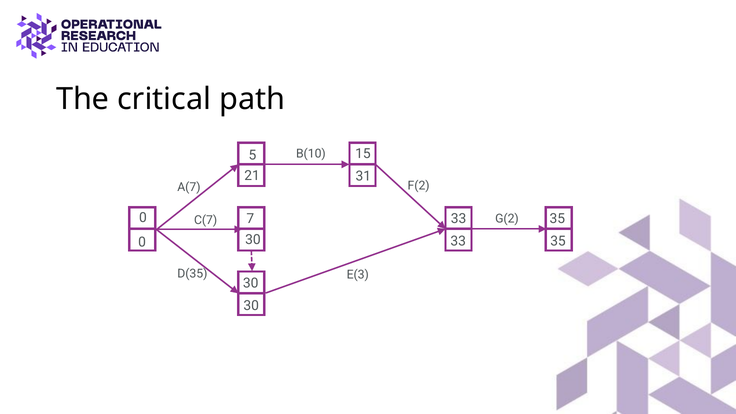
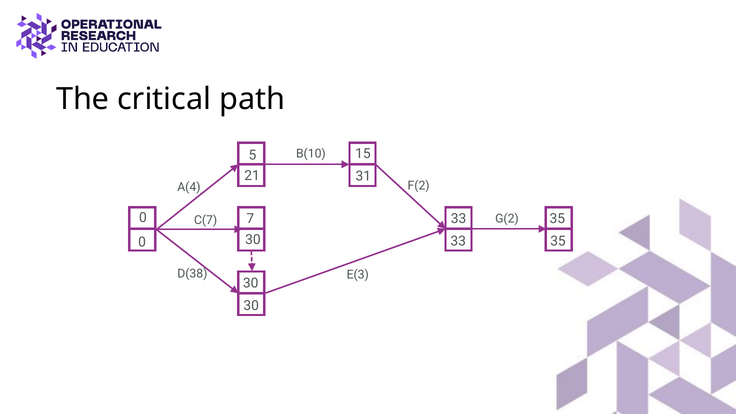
A(7: A(7 -> A(4
D(35: D(35 -> D(38
